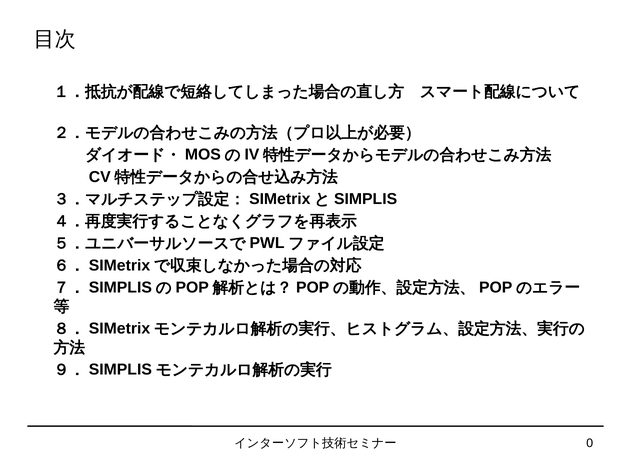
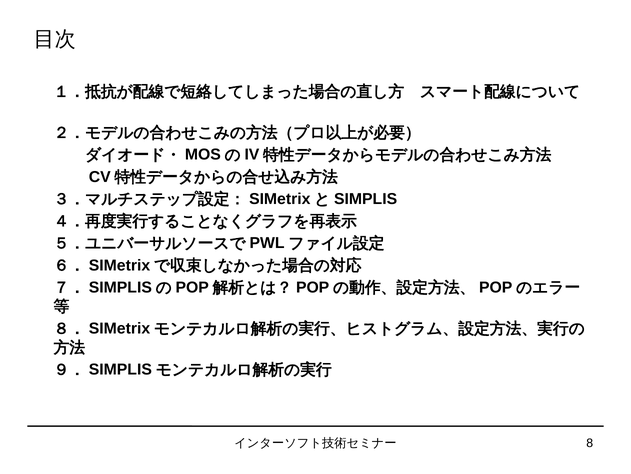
0: 0 -> 8
